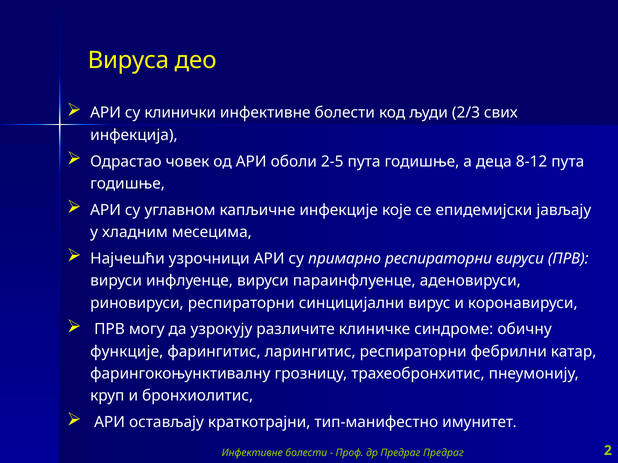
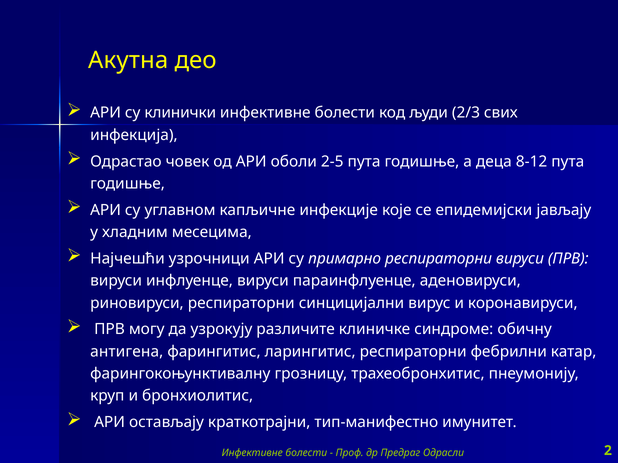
Вируса: Вируса -> Акутна
функције: функције -> антигена
Предраг Предраг: Предраг -> Одрасли
